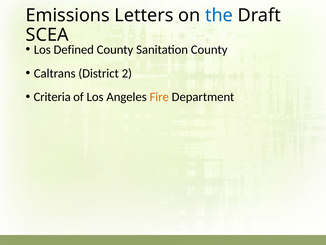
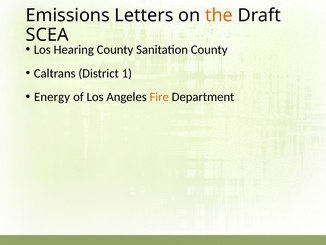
the colour: blue -> orange
Defined: Defined -> Hearing
2: 2 -> 1
Criteria: Criteria -> Energy
